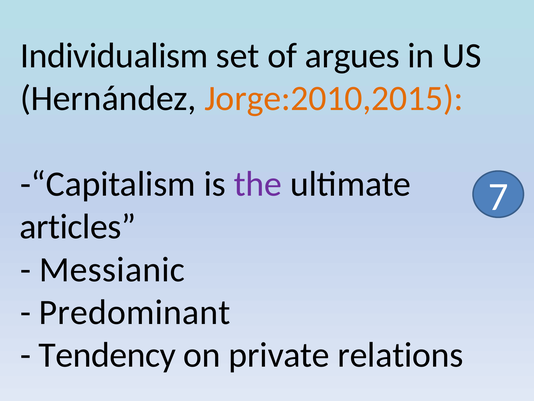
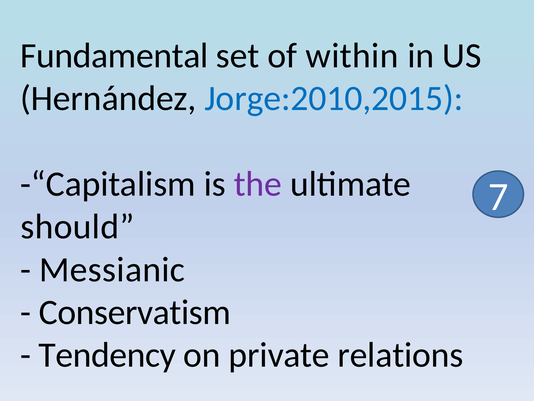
Individualism: Individualism -> Fundamental
argues: argues -> within
Jorge:2010,2015 colour: orange -> blue
articles: articles -> should
Predominant: Predominant -> Conservatism
